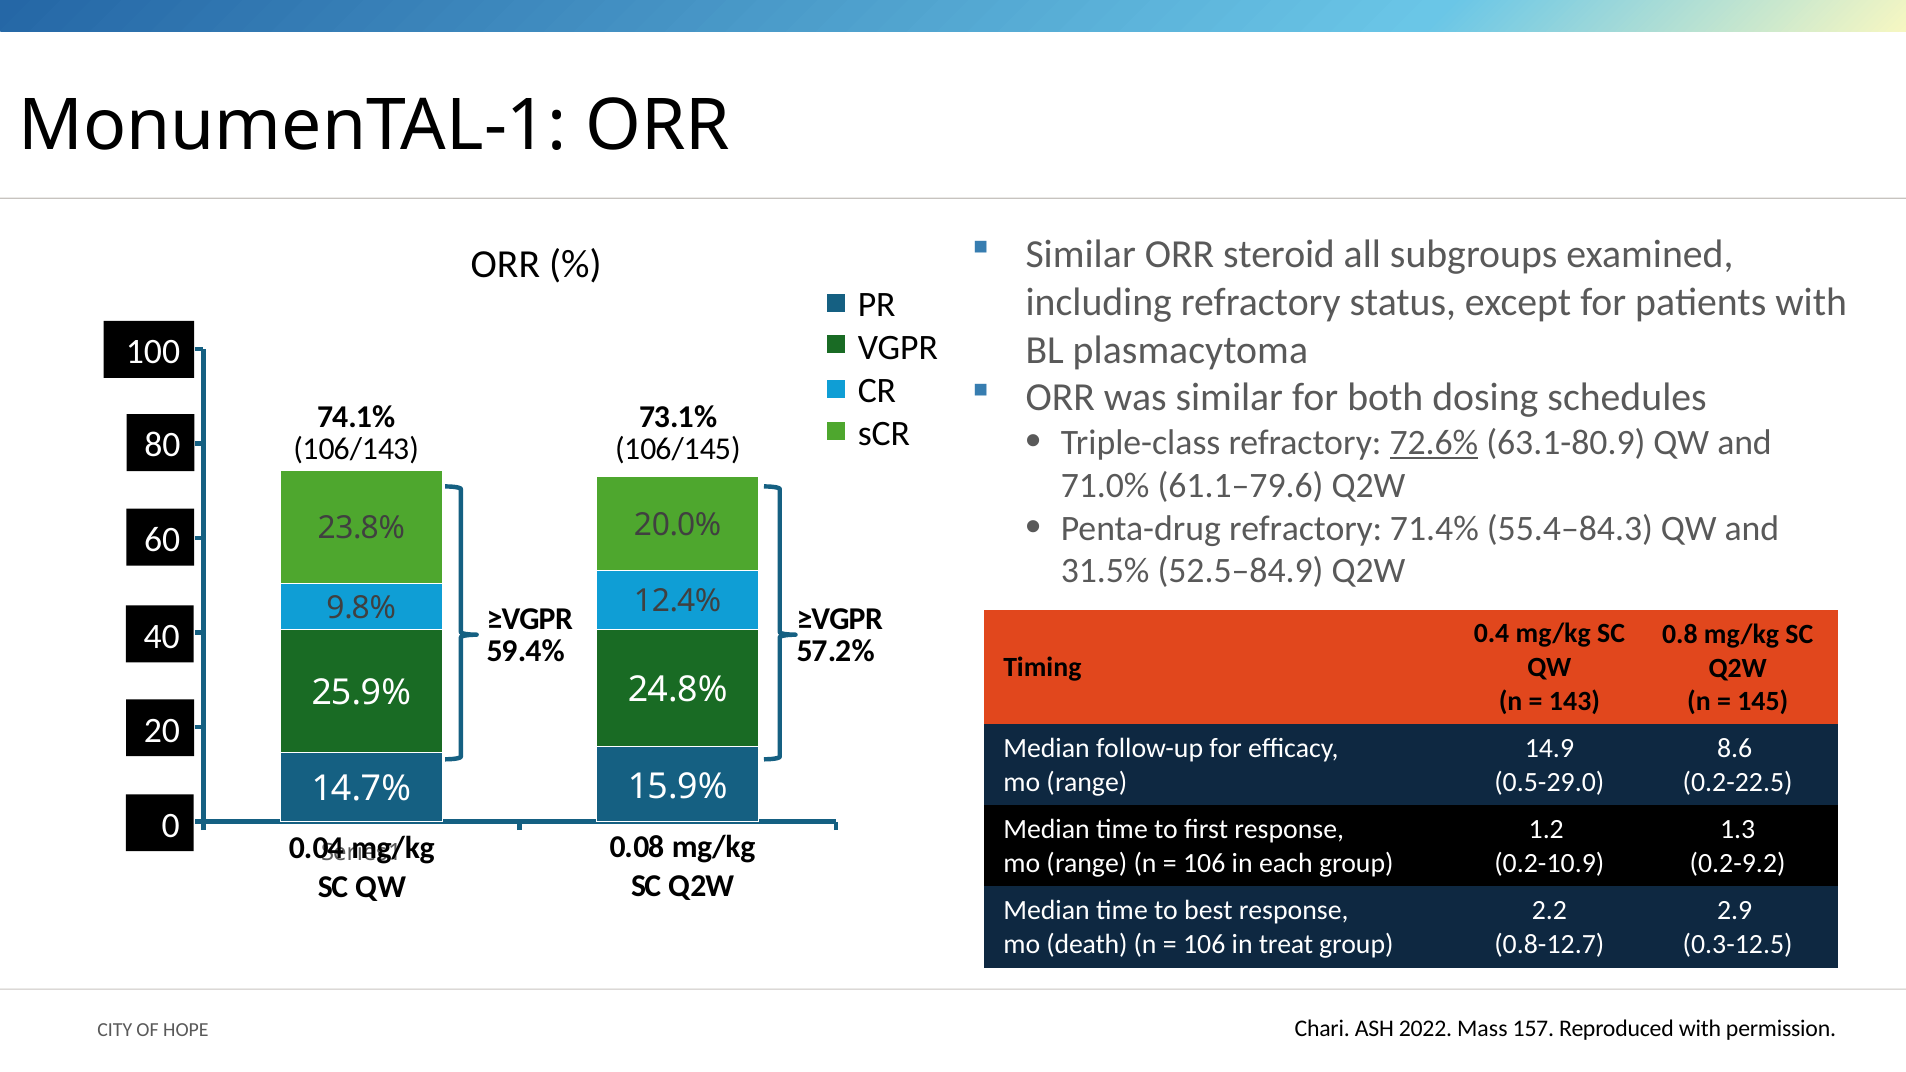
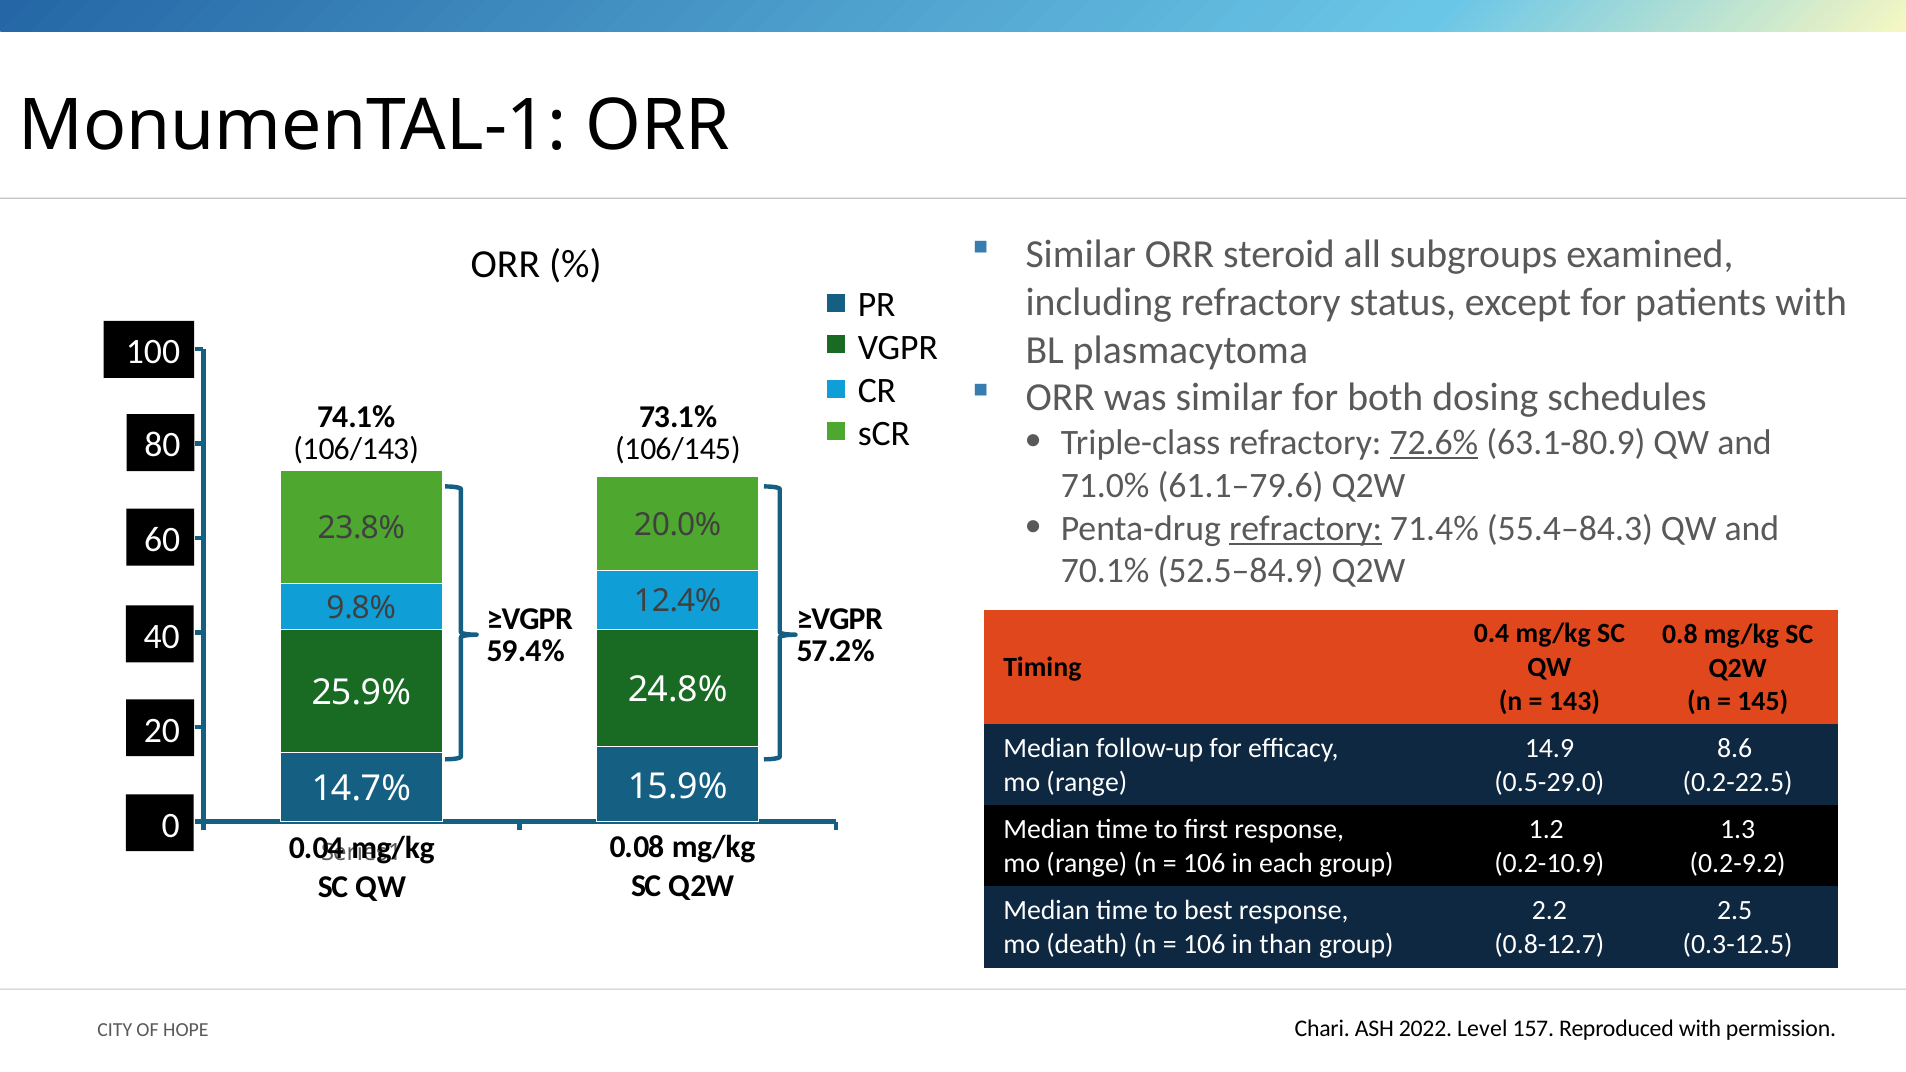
refractory at (1306, 528) underline: none -> present
31.5%: 31.5% -> 70.1%
2.9: 2.9 -> 2.5
treat: treat -> than
Mass: Mass -> Level
